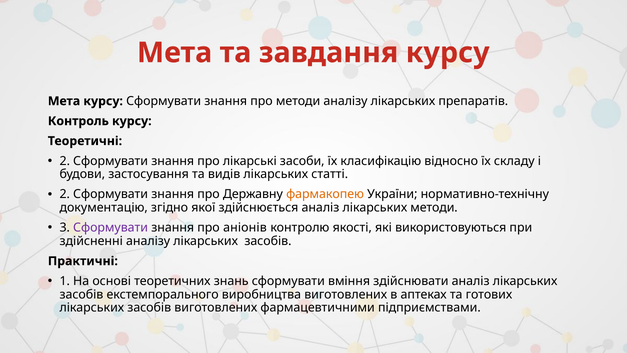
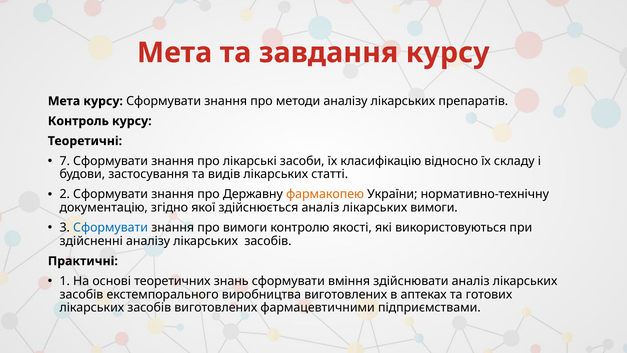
2 at (65, 161): 2 -> 7
лікарських методи: методи -> вимоги
Сформувати at (111, 228) colour: purple -> blue
про аніонів: аніонів -> вимоги
